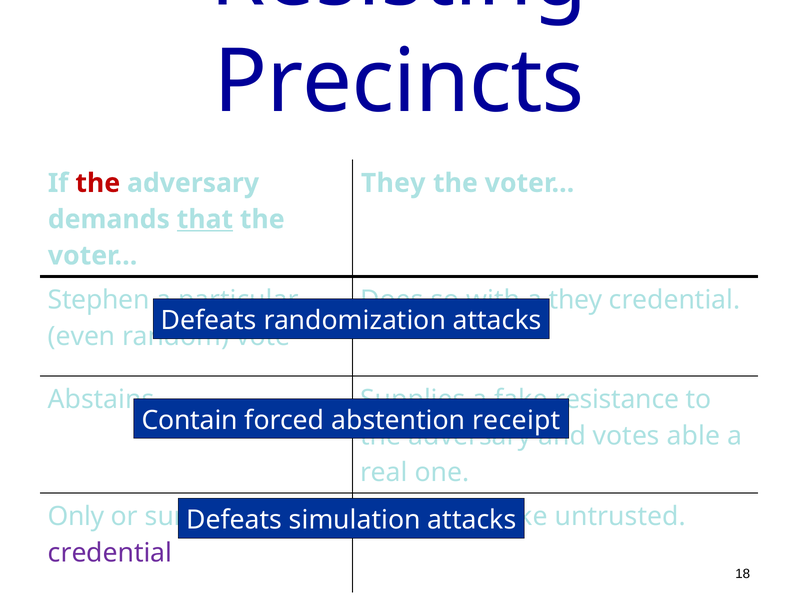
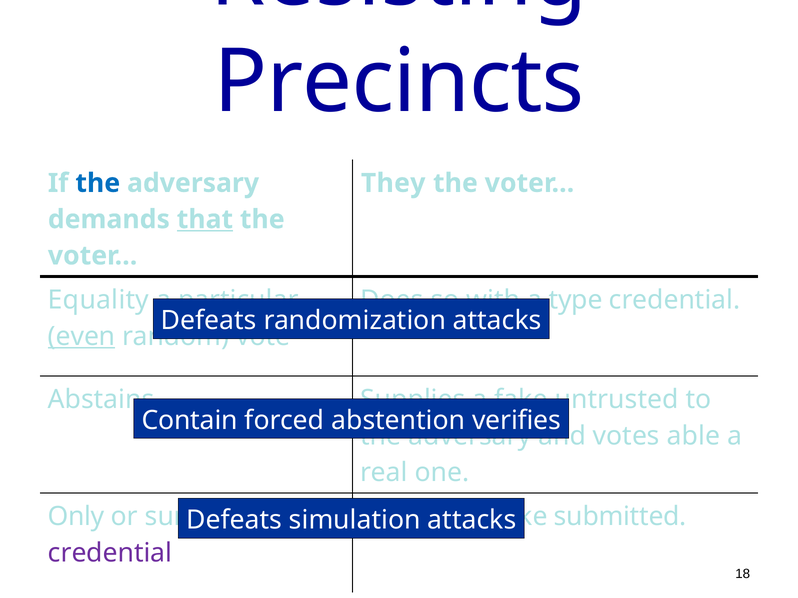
the at (98, 183) colour: red -> blue
Stephen: Stephen -> Equality
they at (576, 300): they -> type
even underline: none -> present
resistance: resistance -> untrusted
receipt: receipt -> verifies
untrusted: untrusted -> submitted
